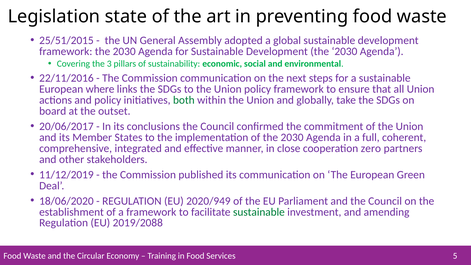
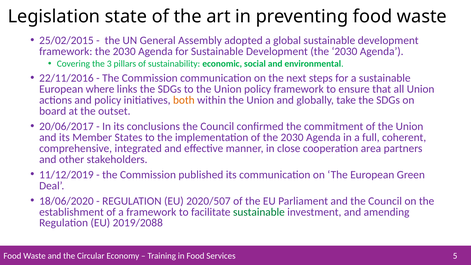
25/51/2015: 25/51/2015 -> 25/02/2015
both colour: green -> orange
zero: zero -> area
2020/949: 2020/949 -> 2020/507
